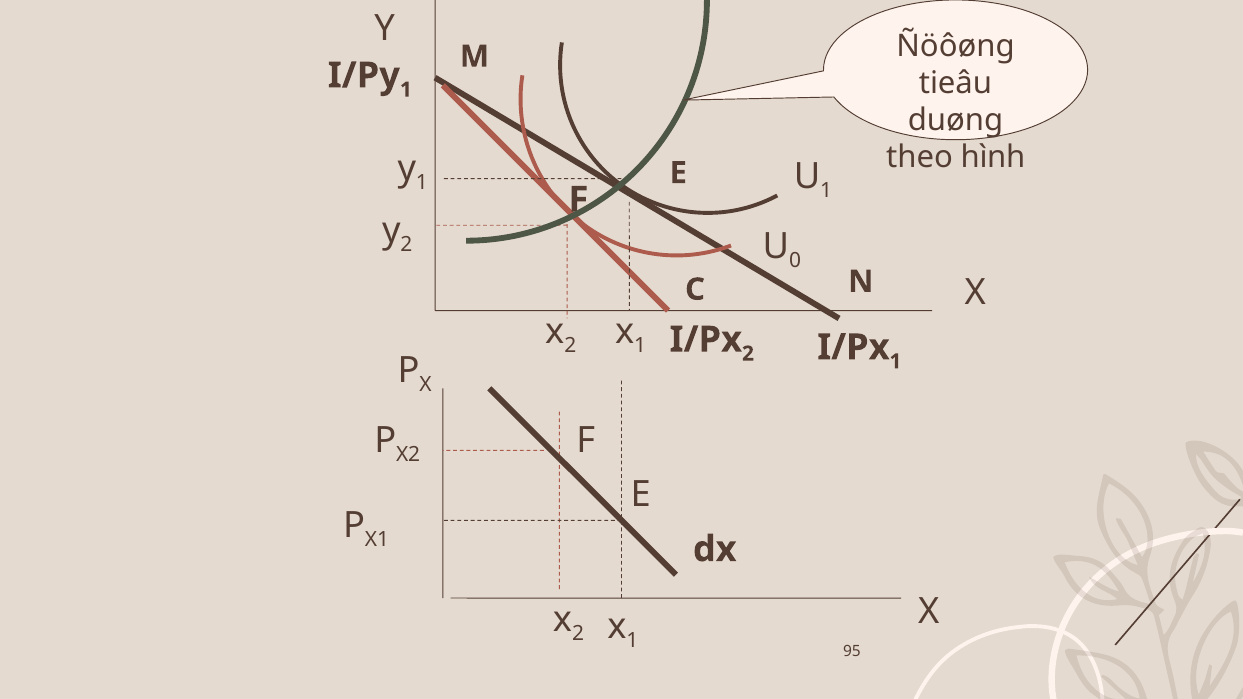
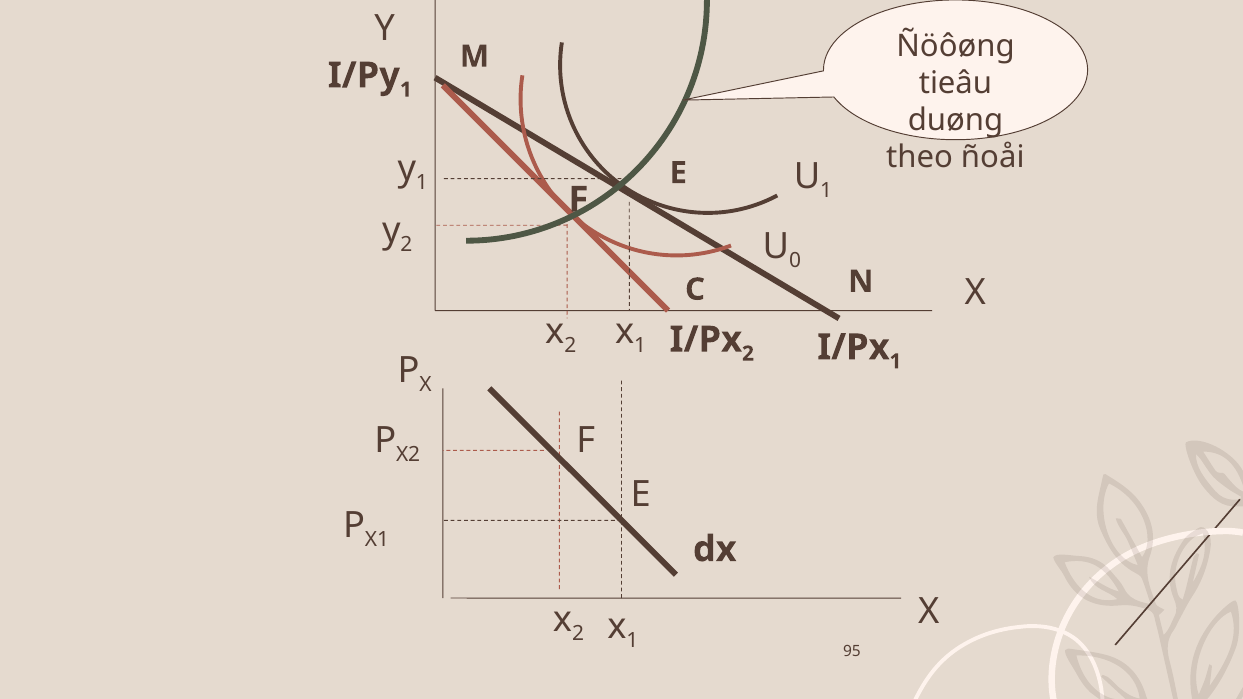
hình: hình -> ñoåi
